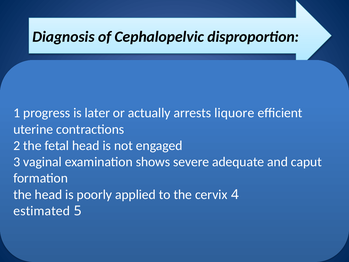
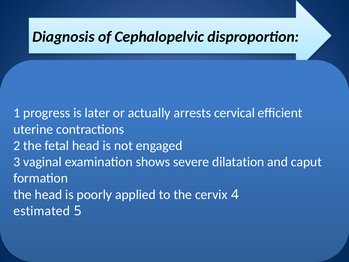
liquore: liquore -> cervical
adequate: adequate -> dilatation
